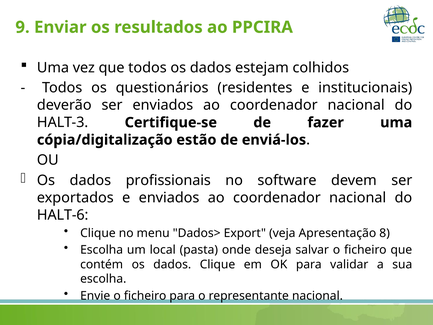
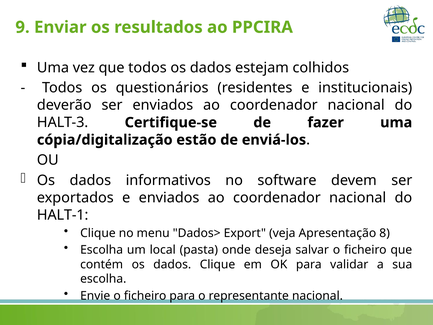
profissionais: profissionais -> informativos
HALT-6: HALT-6 -> HALT-1
